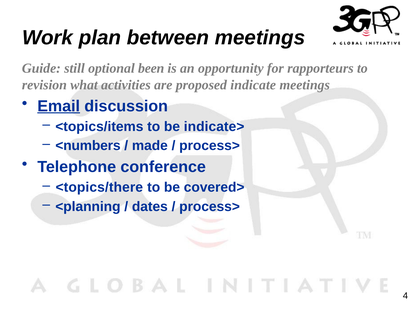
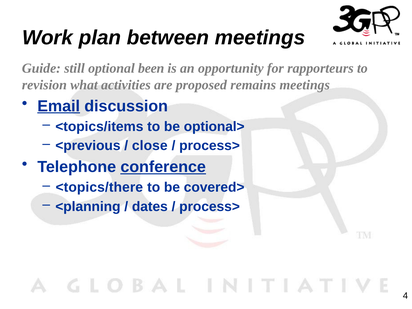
indicate: indicate -> remains
indicate>: indicate> -> optional>
<numbers: <numbers -> <previous
made: made -> close
conference underline: none -> present
